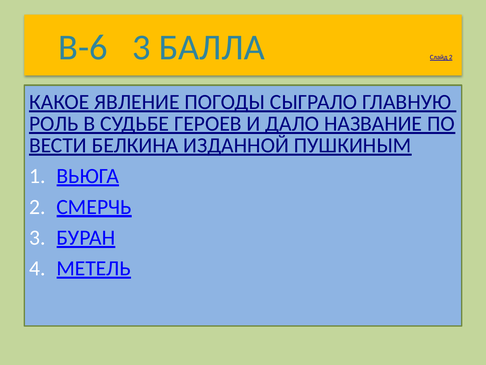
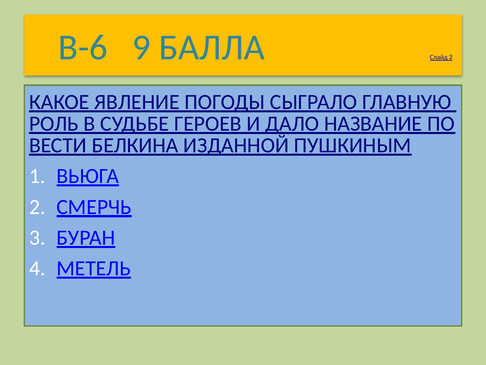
В-6 3: 3 -> 9
